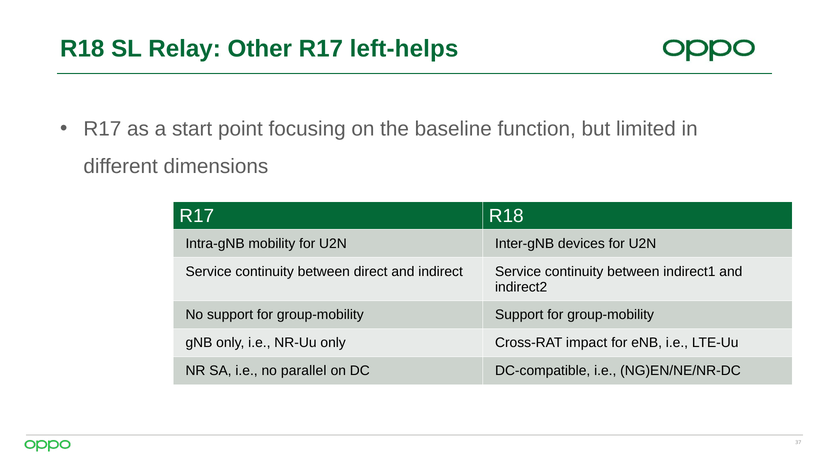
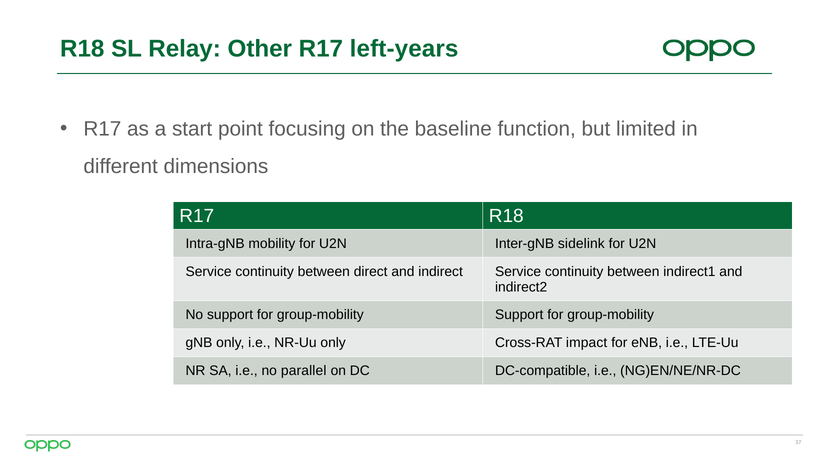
left-helps: left-helps -> left-years
devices: devices -> sidelink
